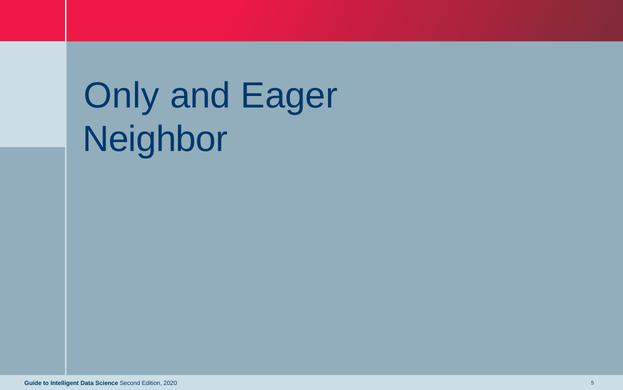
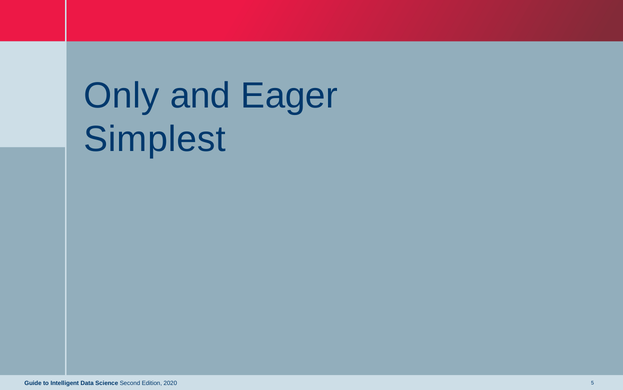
Neighbor: Neighbor -> Simplest
